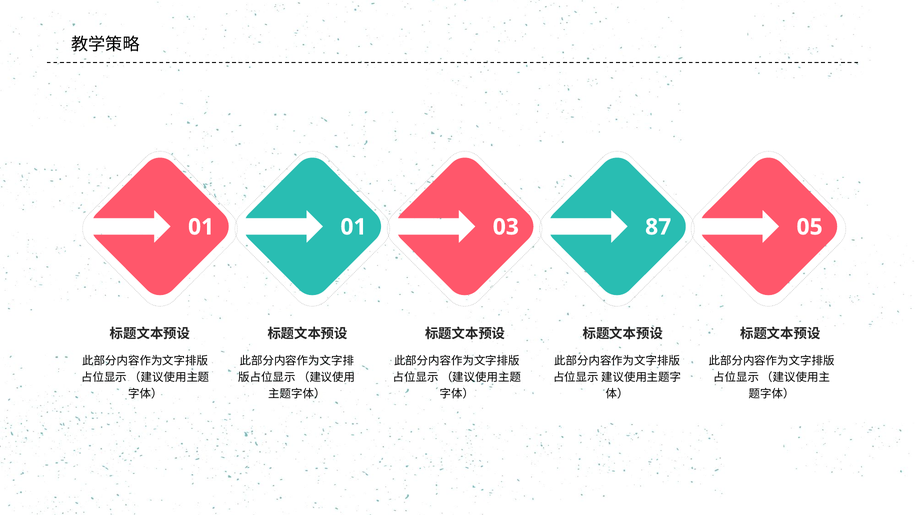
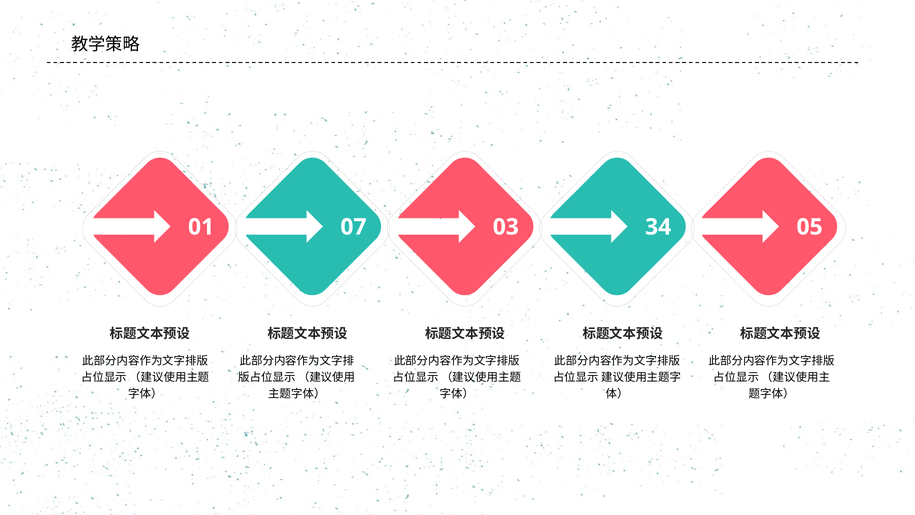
01 01: 01 -> 07
87: 87 -> 34
